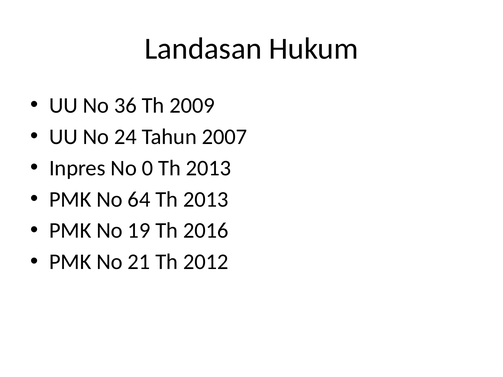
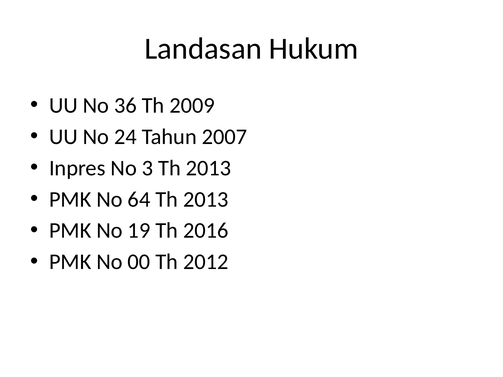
0: 0 -> 3
21: 21 -> 00
